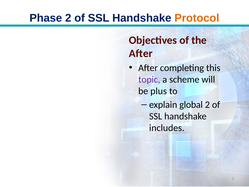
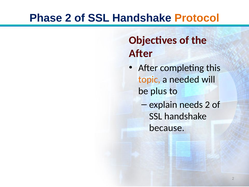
topic colour: purple -> orange
scheme: scheme -> needed
global: global -> needs
includes: includes -> because
